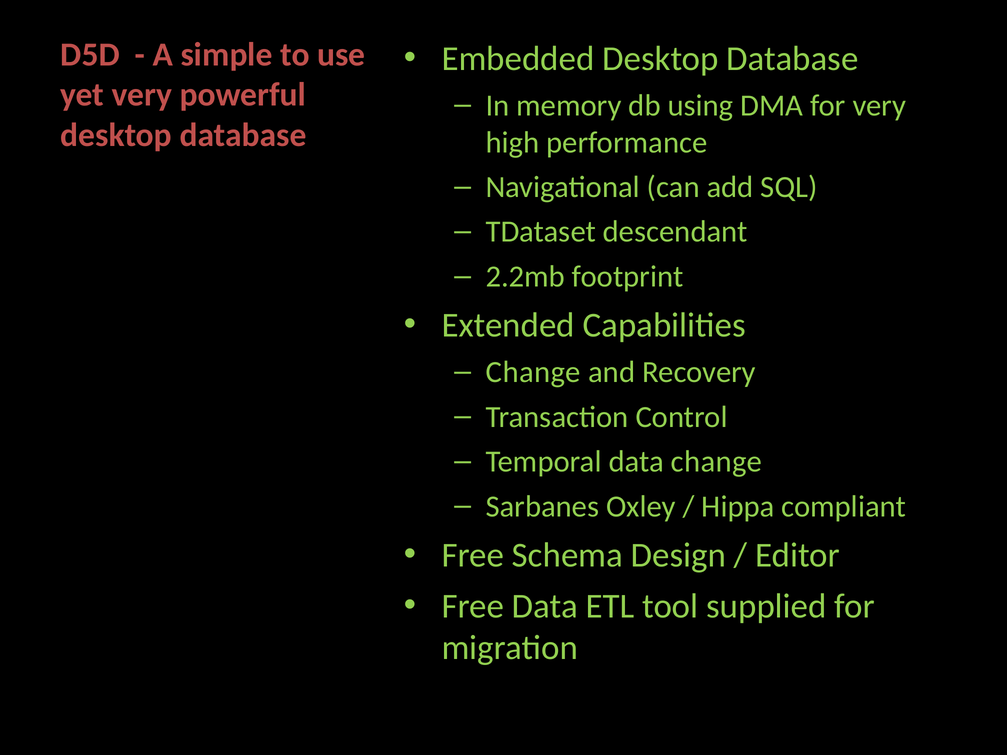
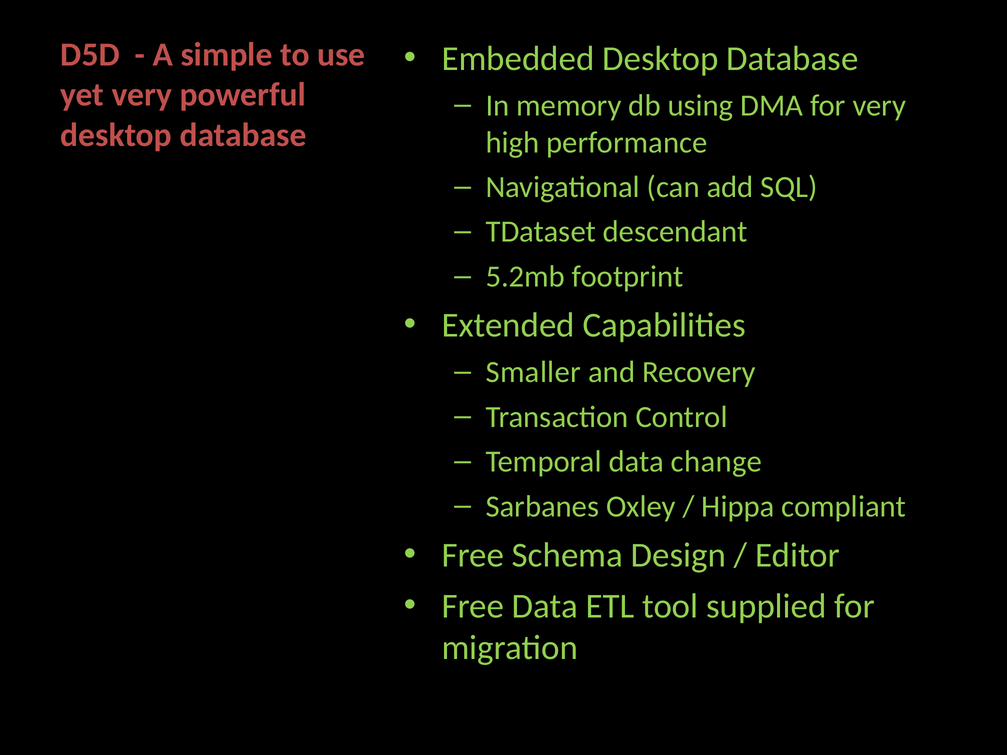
2.2mb: 2.2mb -> 5.2mb
Change at (533, 372): Change -> Smaller
